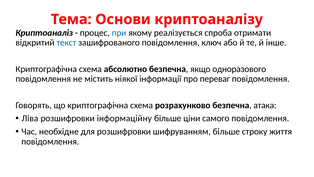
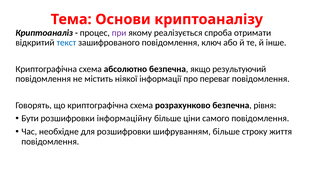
при colour: blue -> purple
одноразового: одноразового -> результуючий
атака: атака -> рівня
Ліва: Ліва -> Бути
